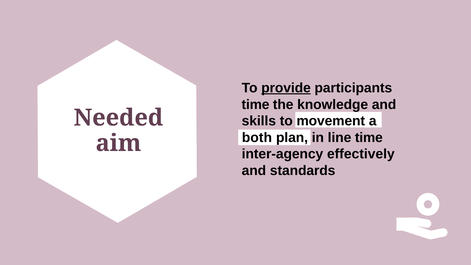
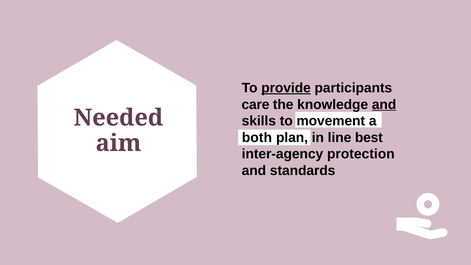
time at (255, 104): time -> care
and at (384, 104) underline: none -> present
line time: time -> best
effectively: effectively -> protection
